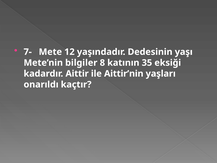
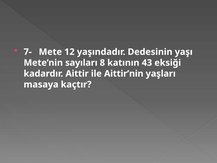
bilgiler: bilgiler -> sayıları
35: 35 -> 43
onarıldı: onarıldı -> masaya
